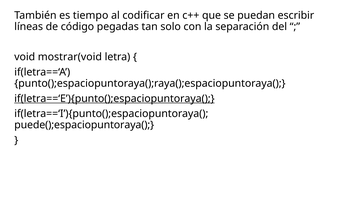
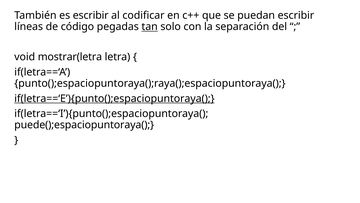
es tiempo: tiempo -> escribir
tan underline: none -> present
mostrar(void: mostrar(void -> mostrar(letra
